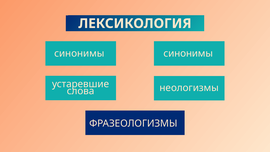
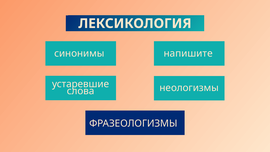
синонимы синонимы: синонимы -> напишите
